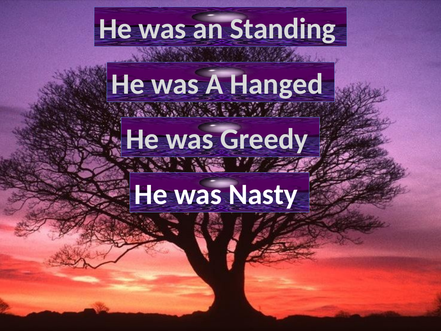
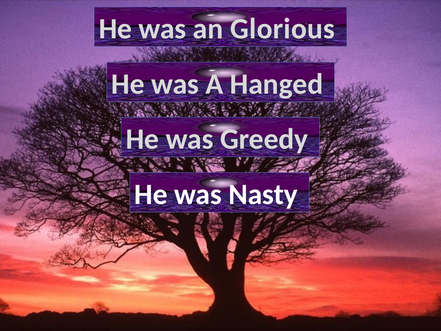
Standing: Standing -> Glorious
